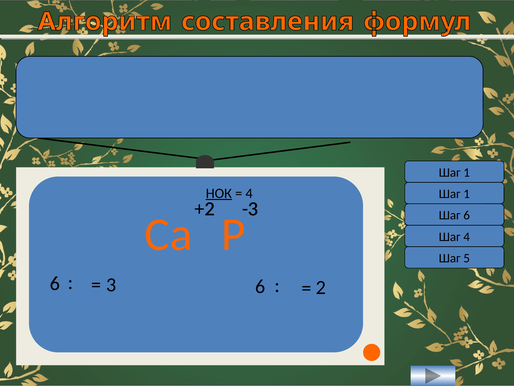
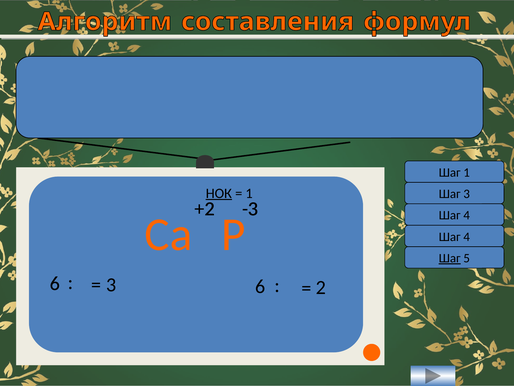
4 at (249, 193): 4 -> 1
1 at (467, 194): 1 -> 3
6 at (467, 215): 6 -> 4
Шаг at (450, 258) underline: none -> present
